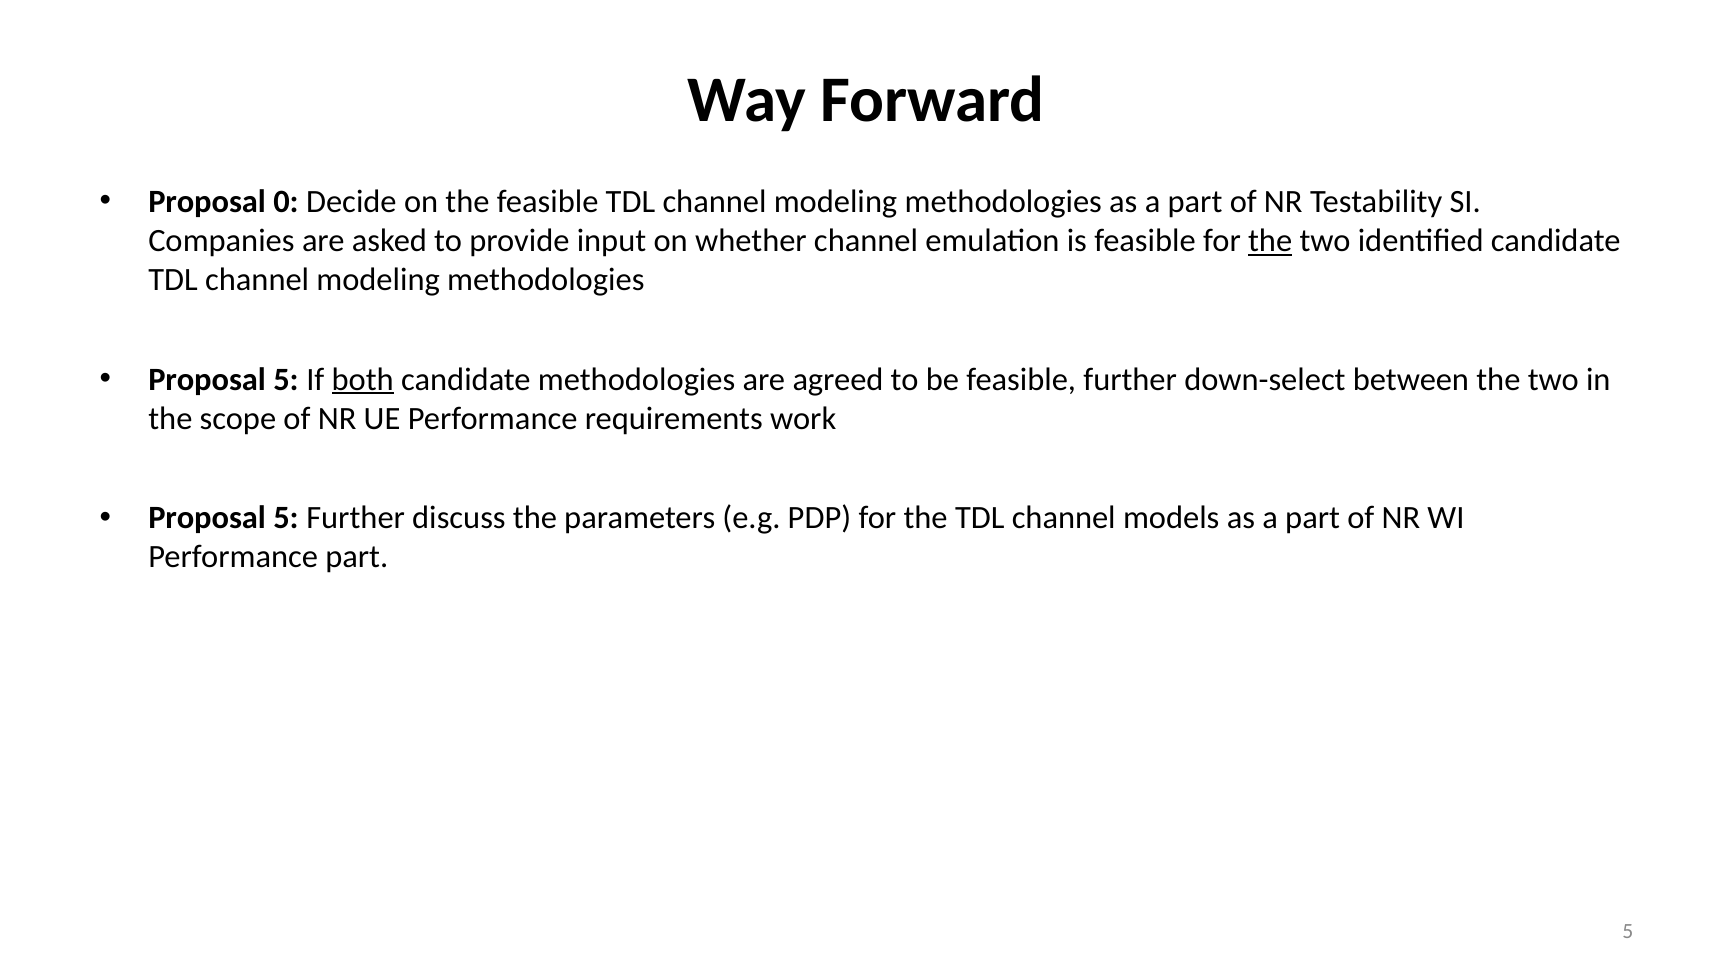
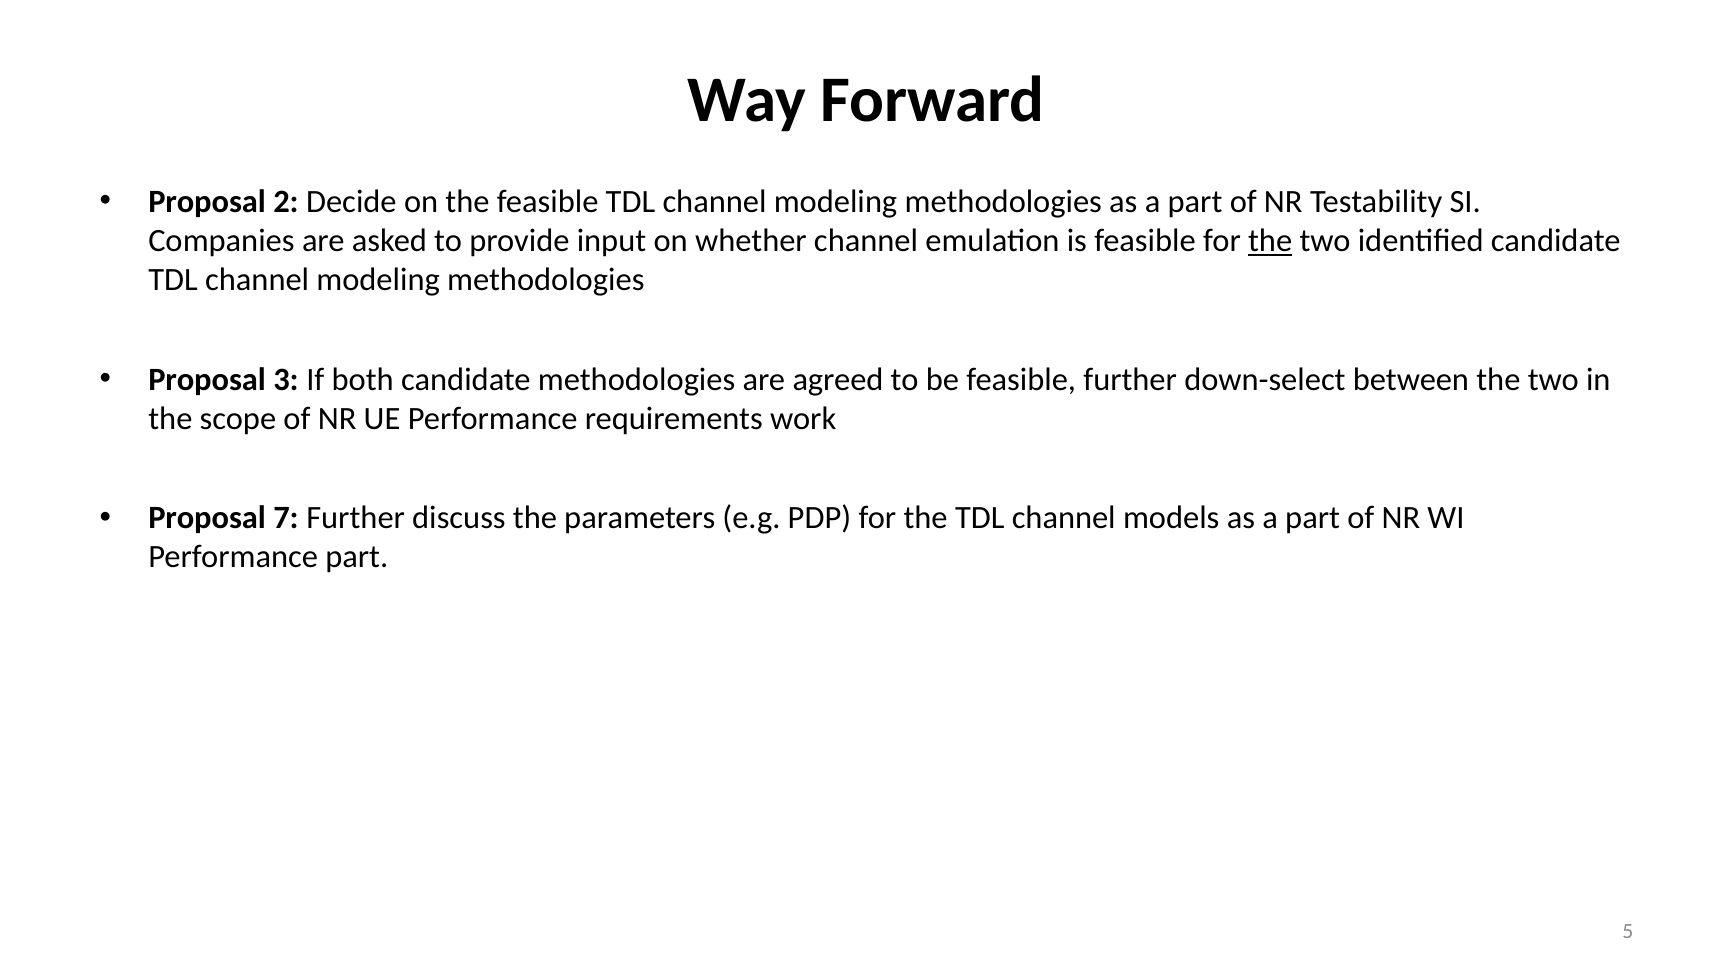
0: 0 -> 2
5 at (286, 379): 5 -> 3
both underline: present -> none
5 at (286, 518): 5 -> 7
